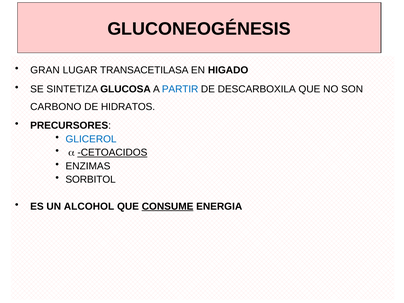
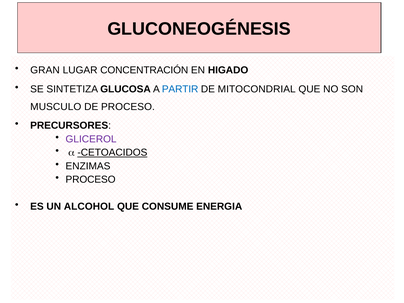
TRANSACETILASA: TRANSACETILASA -> CONCENTRACIÓN
DESCARBOXILA: DESCARBOXILA -> MITOCONDRIAL
CARBONO: CARBONO -> MUSCULO
DE HIDRATOS: HIDRATOS -> PROCESO
GLICEROL colour: blue -> purple
SORBITOL at (91, 179): SORBITOL -> PROCESO
CONSUME underline: present -> none
